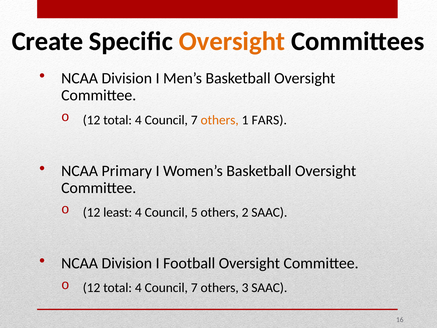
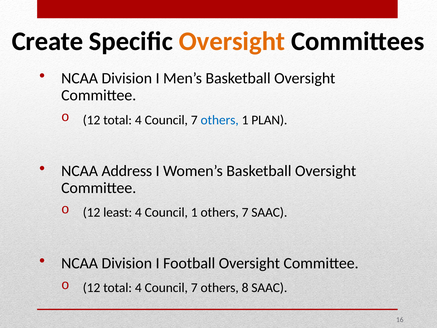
others at (220, 120) colour: orange -> blue
FARS: FARS -> PLAN
Primary: Primary -> Address
Council 5: 5 -> 1
others 2: 2 -> 7
3: 3 -> 8
